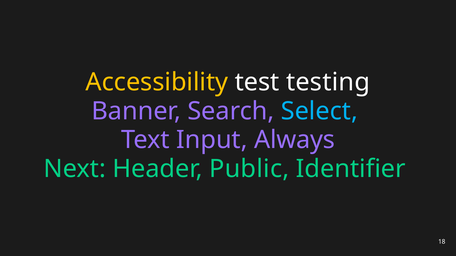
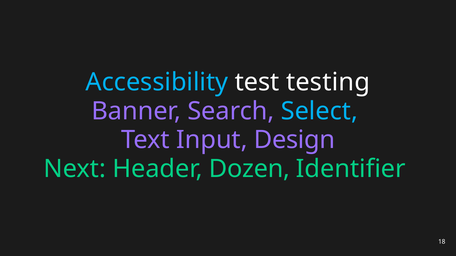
Accessibility colour: yellow -> light blue
Always: Always -> Design
Public: Public -> Dozen
